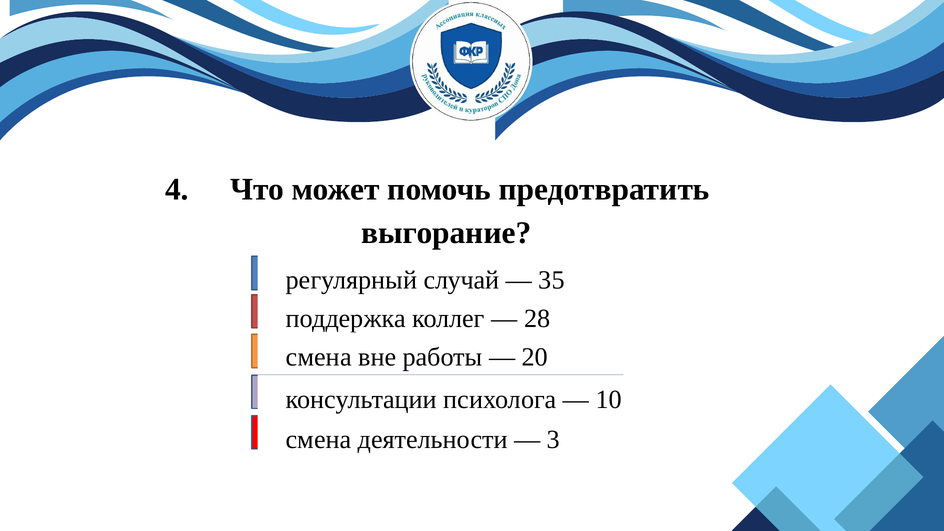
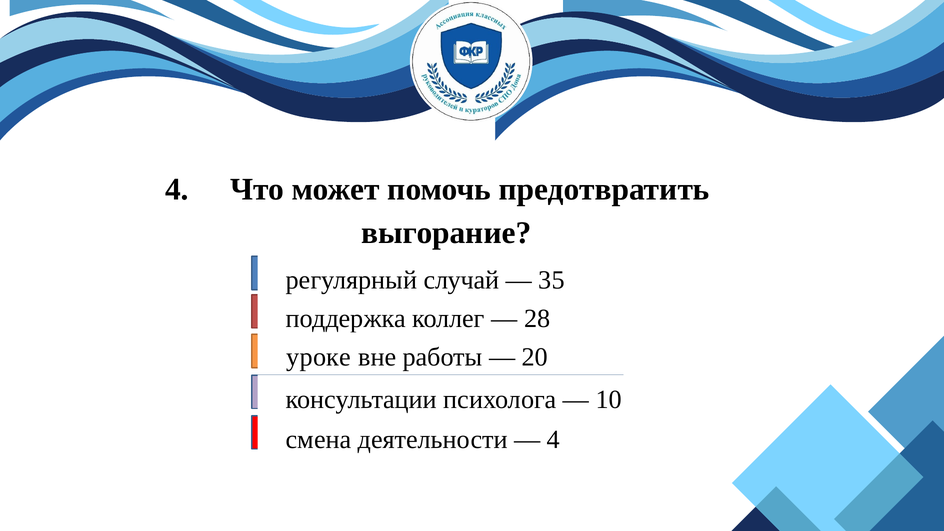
смена at (319, 357): смена -> уроке
3 at (553, 439): 3 -> 4
